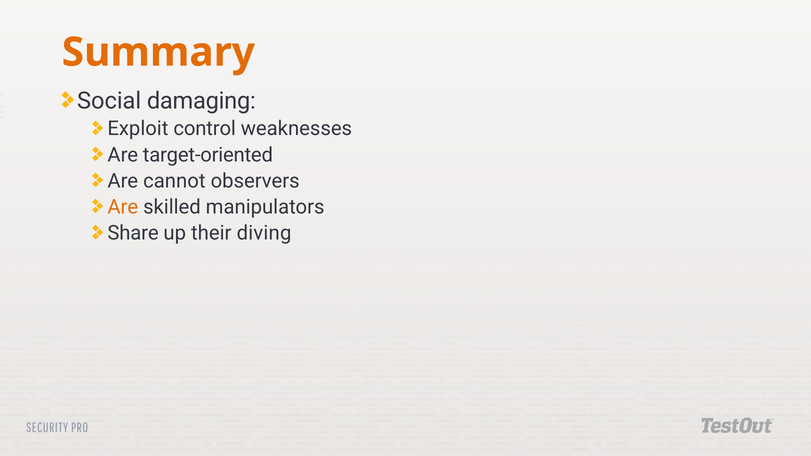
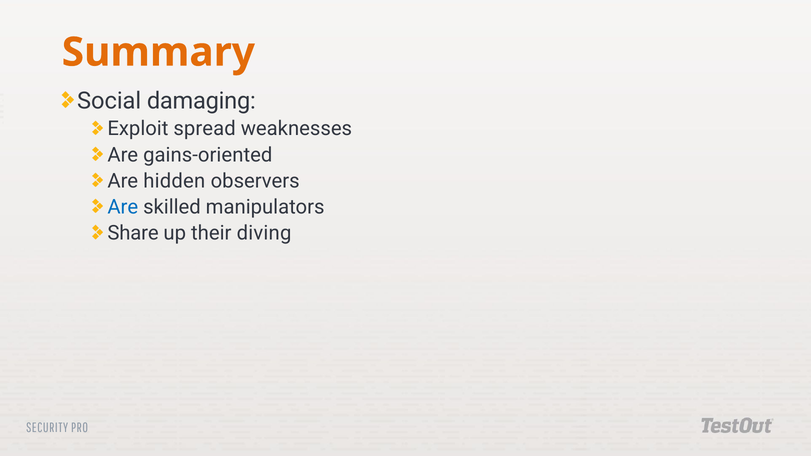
control: control -> spread
target-oriented: target-oriented -> gains-oriented
cannot: cannot -> hidden
Are at (123, 207) colour: orange -> blue
